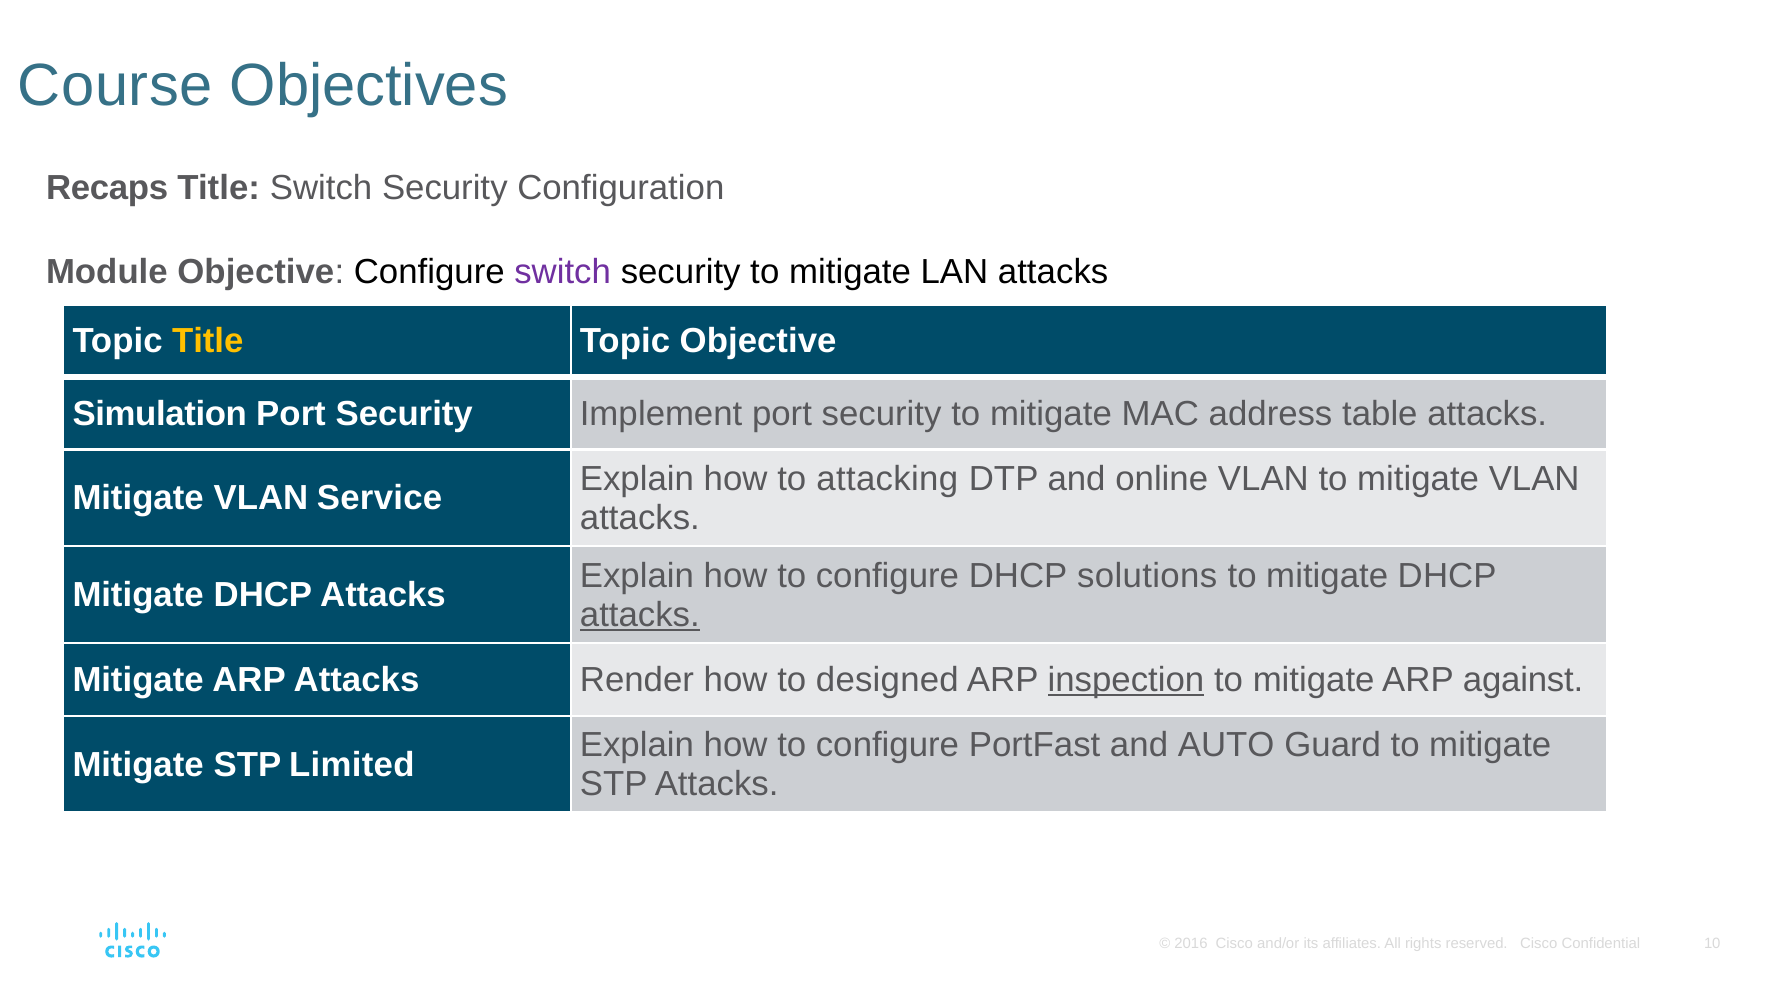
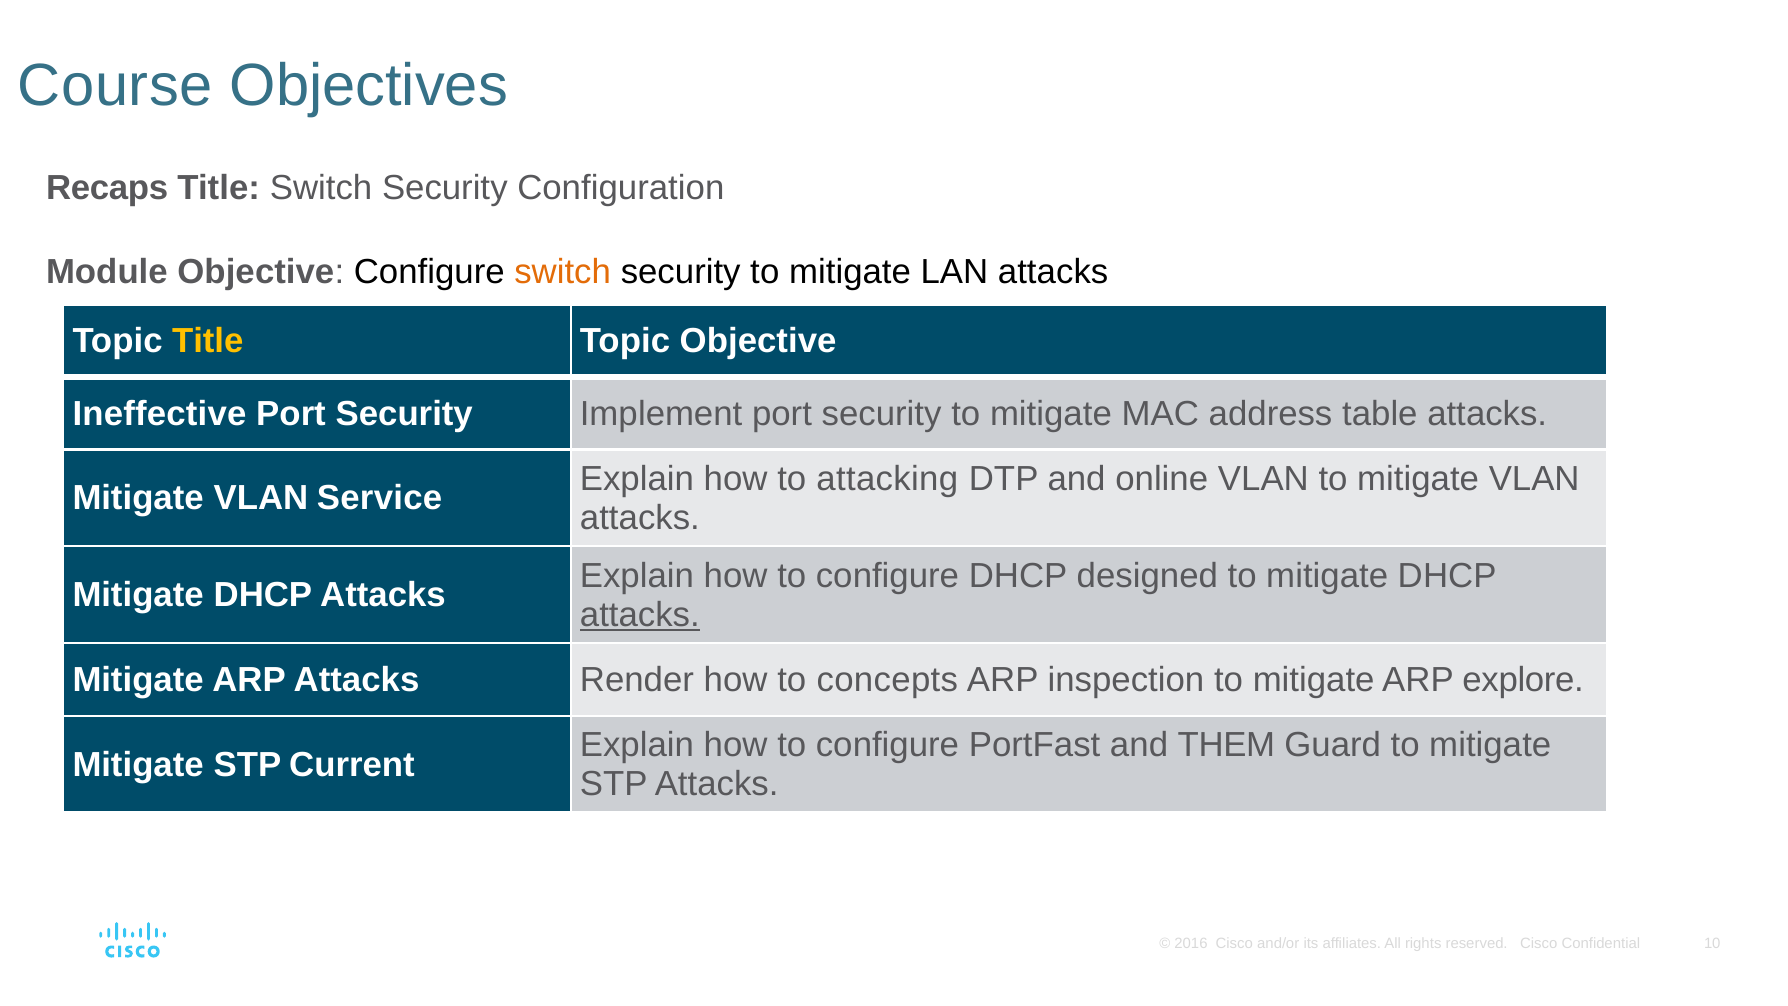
switch at (563, 272) colour: purple -> orange
Simulation: Simulation -> Ineffective
solutions: solutions -> designed
designed: designed -> concepts
inspection underline: present -> none
against: against -> explore
AUTO: AUTO -> THEM
Limited: Limited -> Current
